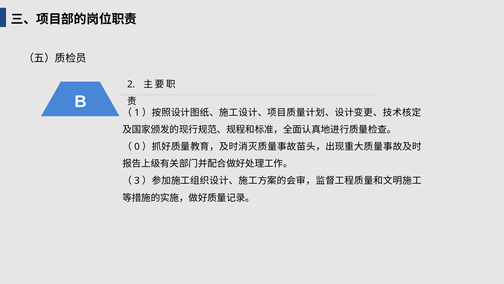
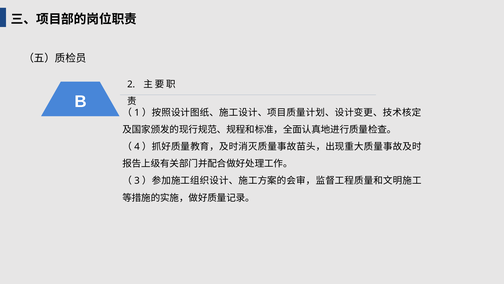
0: 0 -> 4
